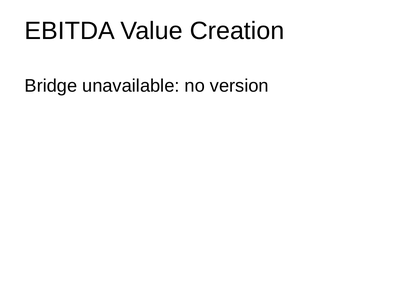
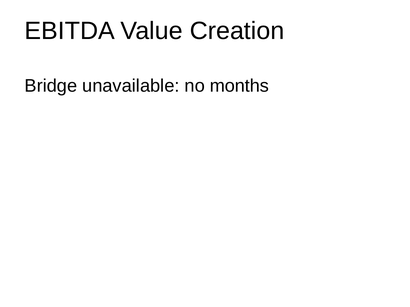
version: version -> months
